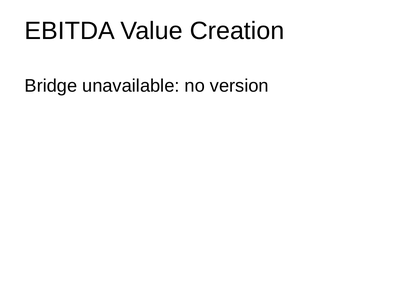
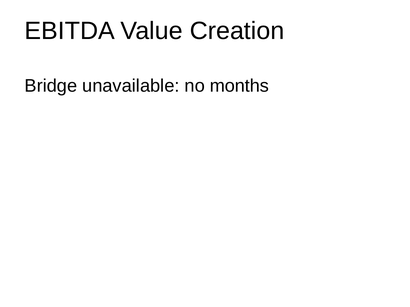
version: version -> months
